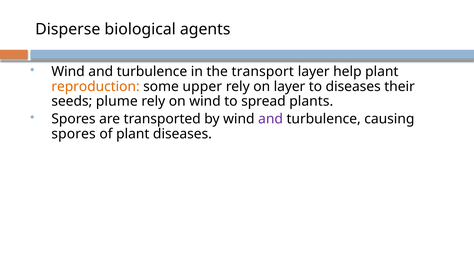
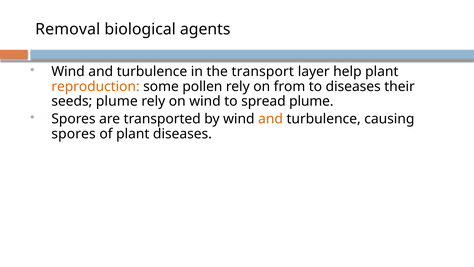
Disperse: Disperse -> Removal
upper: upper -> pollen
on layer: layer -> from
spread plants: plants -> plume
and at (271, 119) colour: purple -> orange
